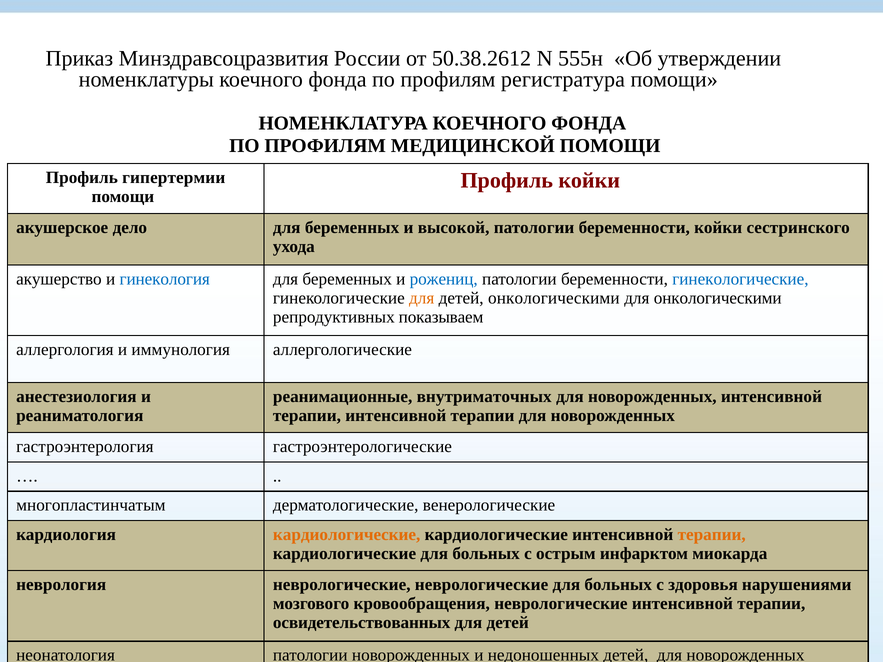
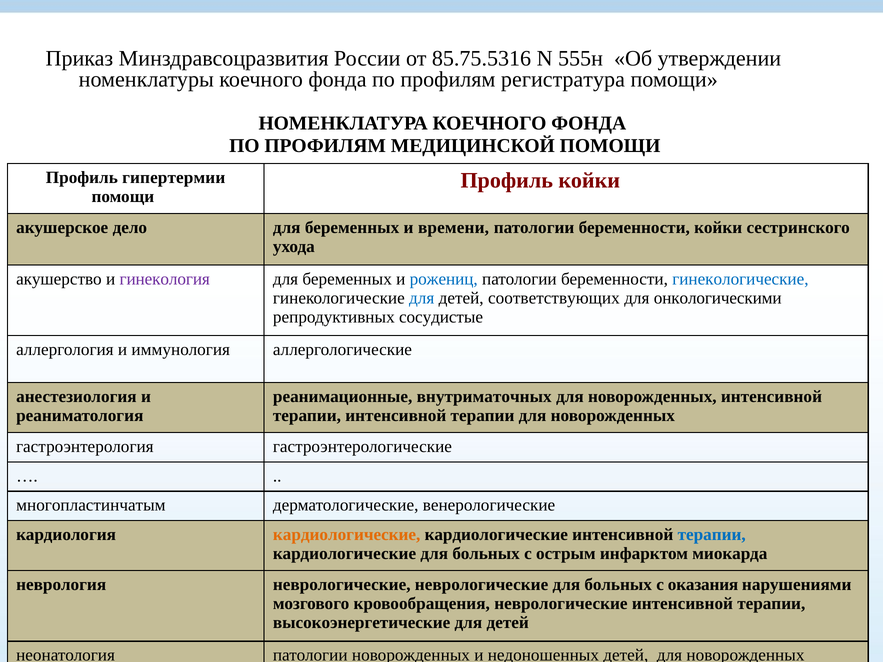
50.38.2612: 50.38.2612 -> 85.75.5316
высокой: высокой -> времени
гинекология colour: blue -> purple
для at (422, 298) colour: orange -> blue
детей онкологическими: онкологическими -> соответствующих
показываем: показываем -> сосудистые
терапии at (712, 535) colour: orange -> blue
здоровья: здоровья -> оказания
освидетельствованных: освидетельствованных -> высокоэнергетические
